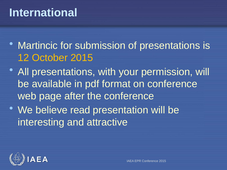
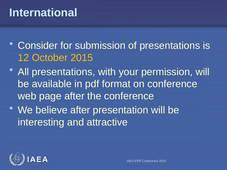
Martincic: Martincic -> Consider
believe read: read -> after
